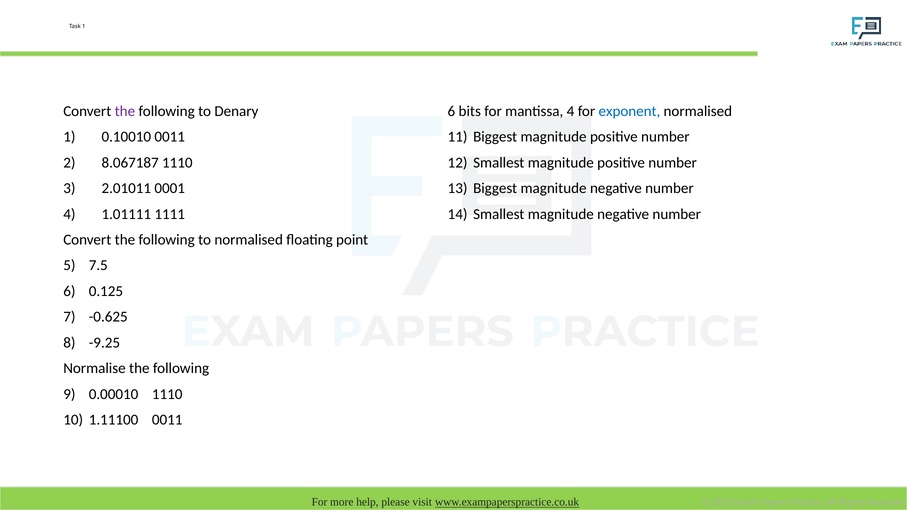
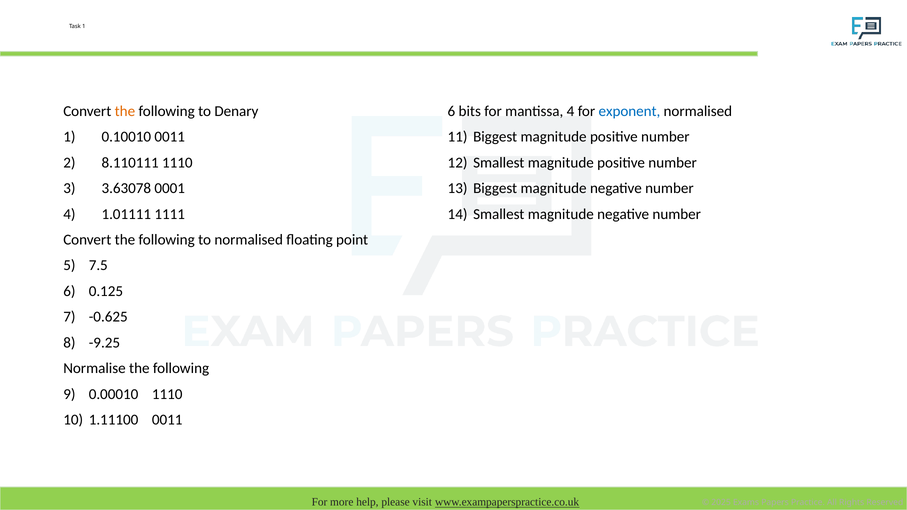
the at (125, 111) colour: purple -> orange
8.067187: 8.067187 -> 8.110111
2.01011: 2.01011 -> 3.63078
